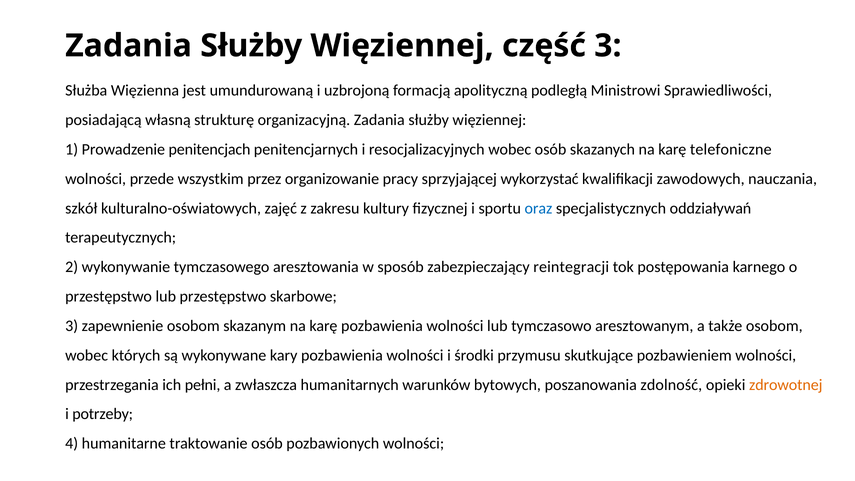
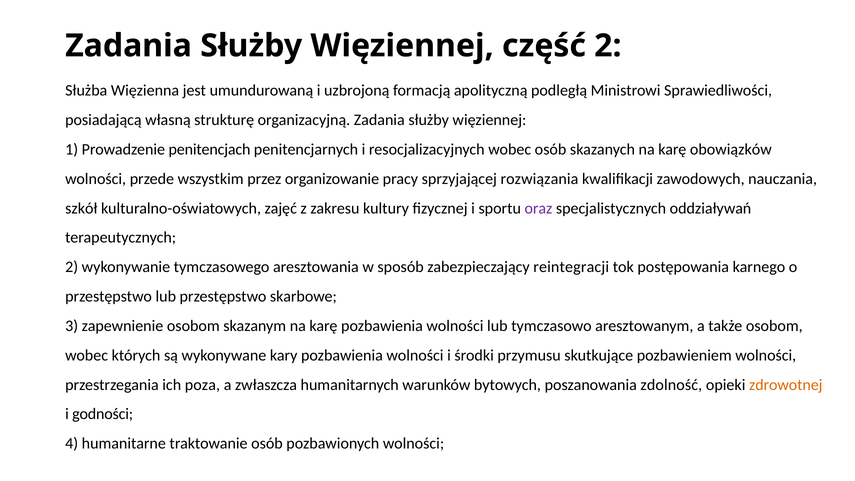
część 3: 3 -> 2
telefoniczne: telefoniczne -> obowiązków
wykorzystać: wykorzystać -> rozwiązania
oraz colour: blue -> purple
pełni: pełni -> poza
potrzeby: potrzeby -> godności
